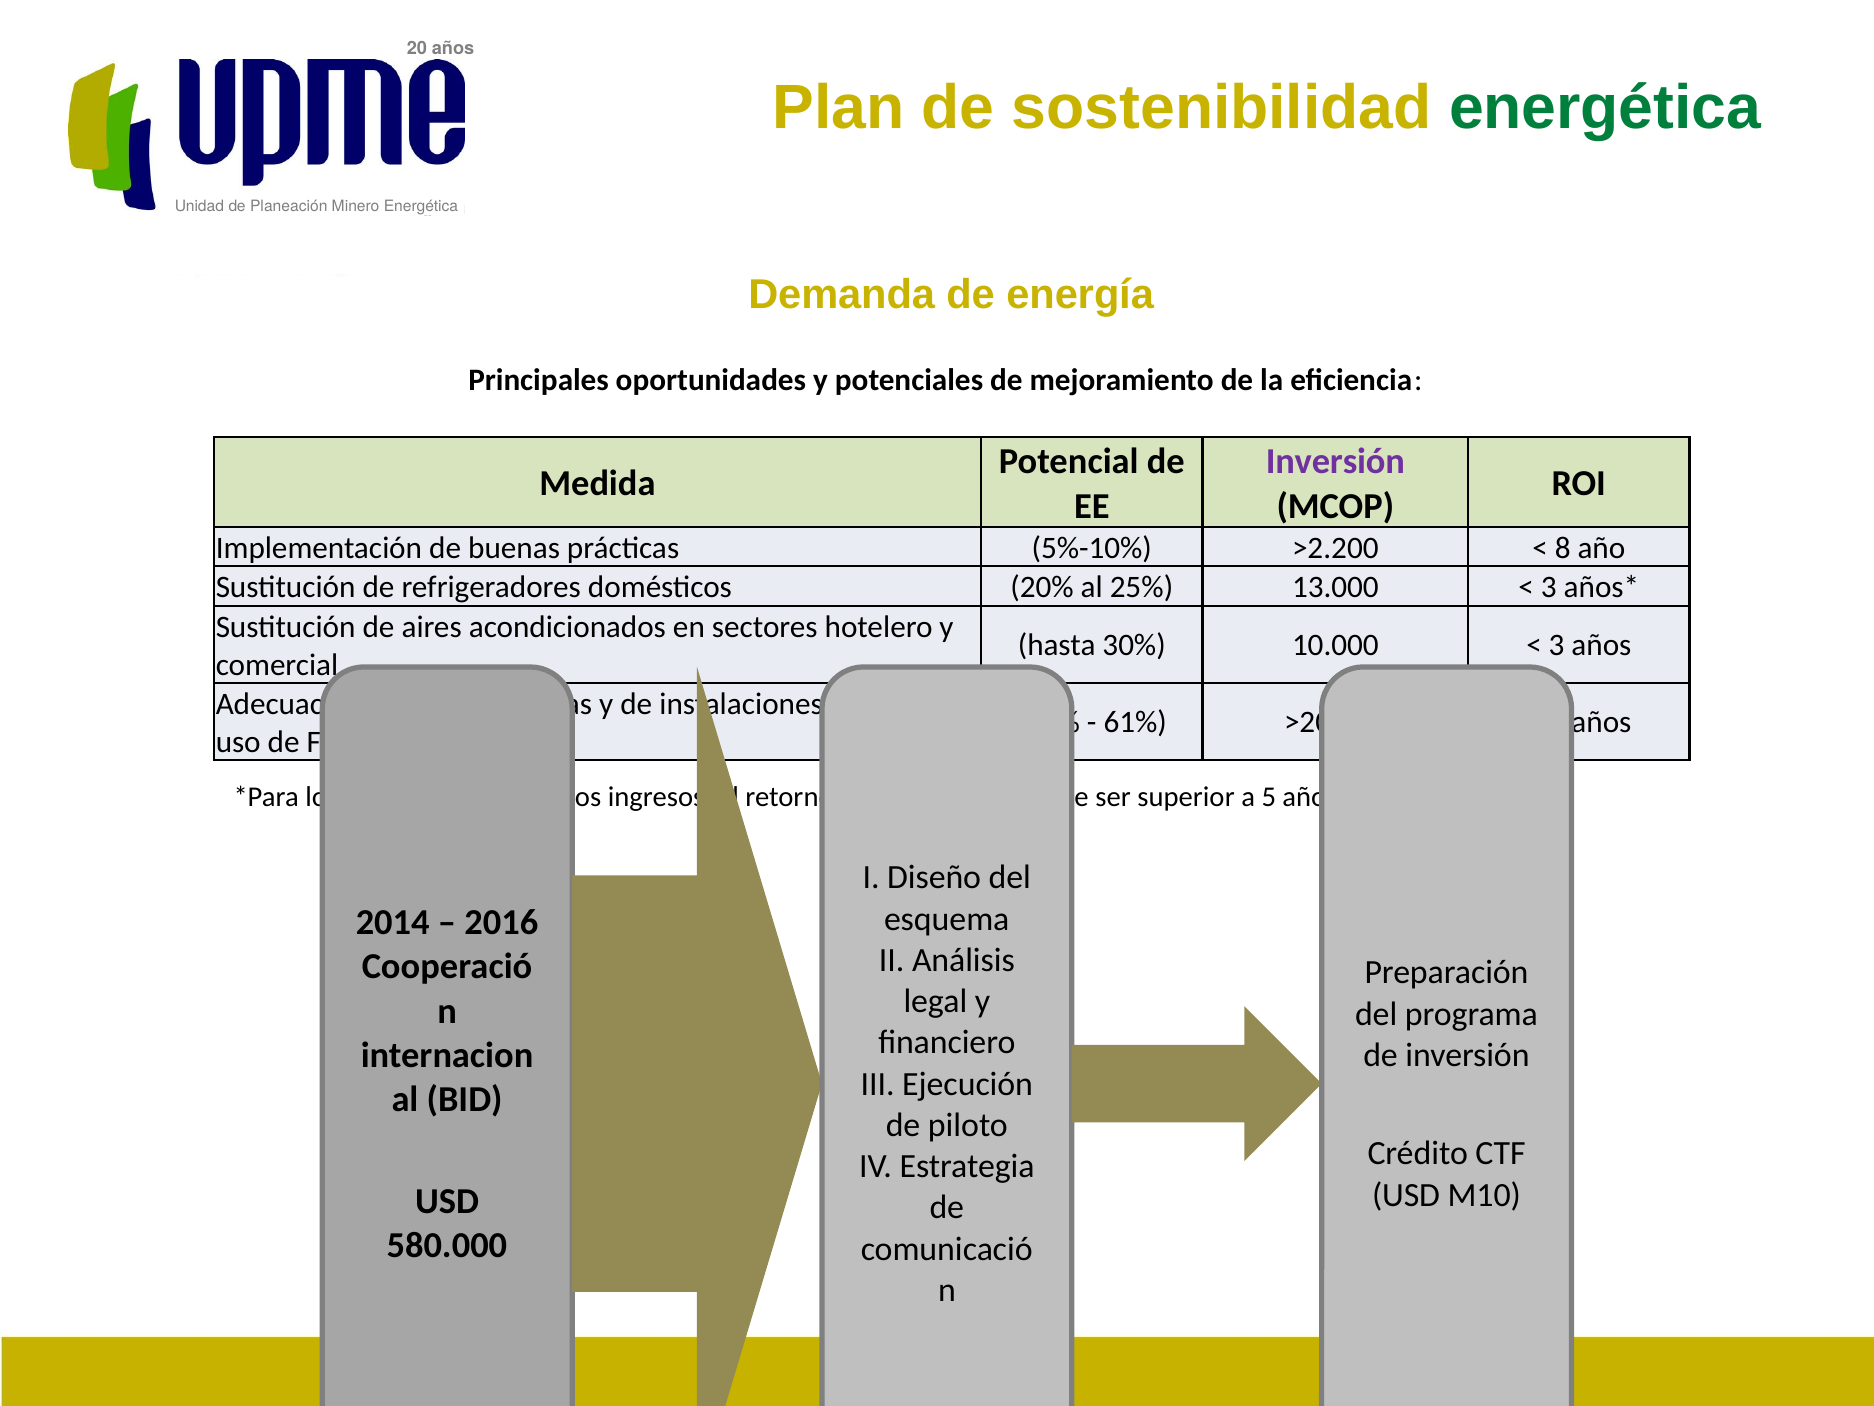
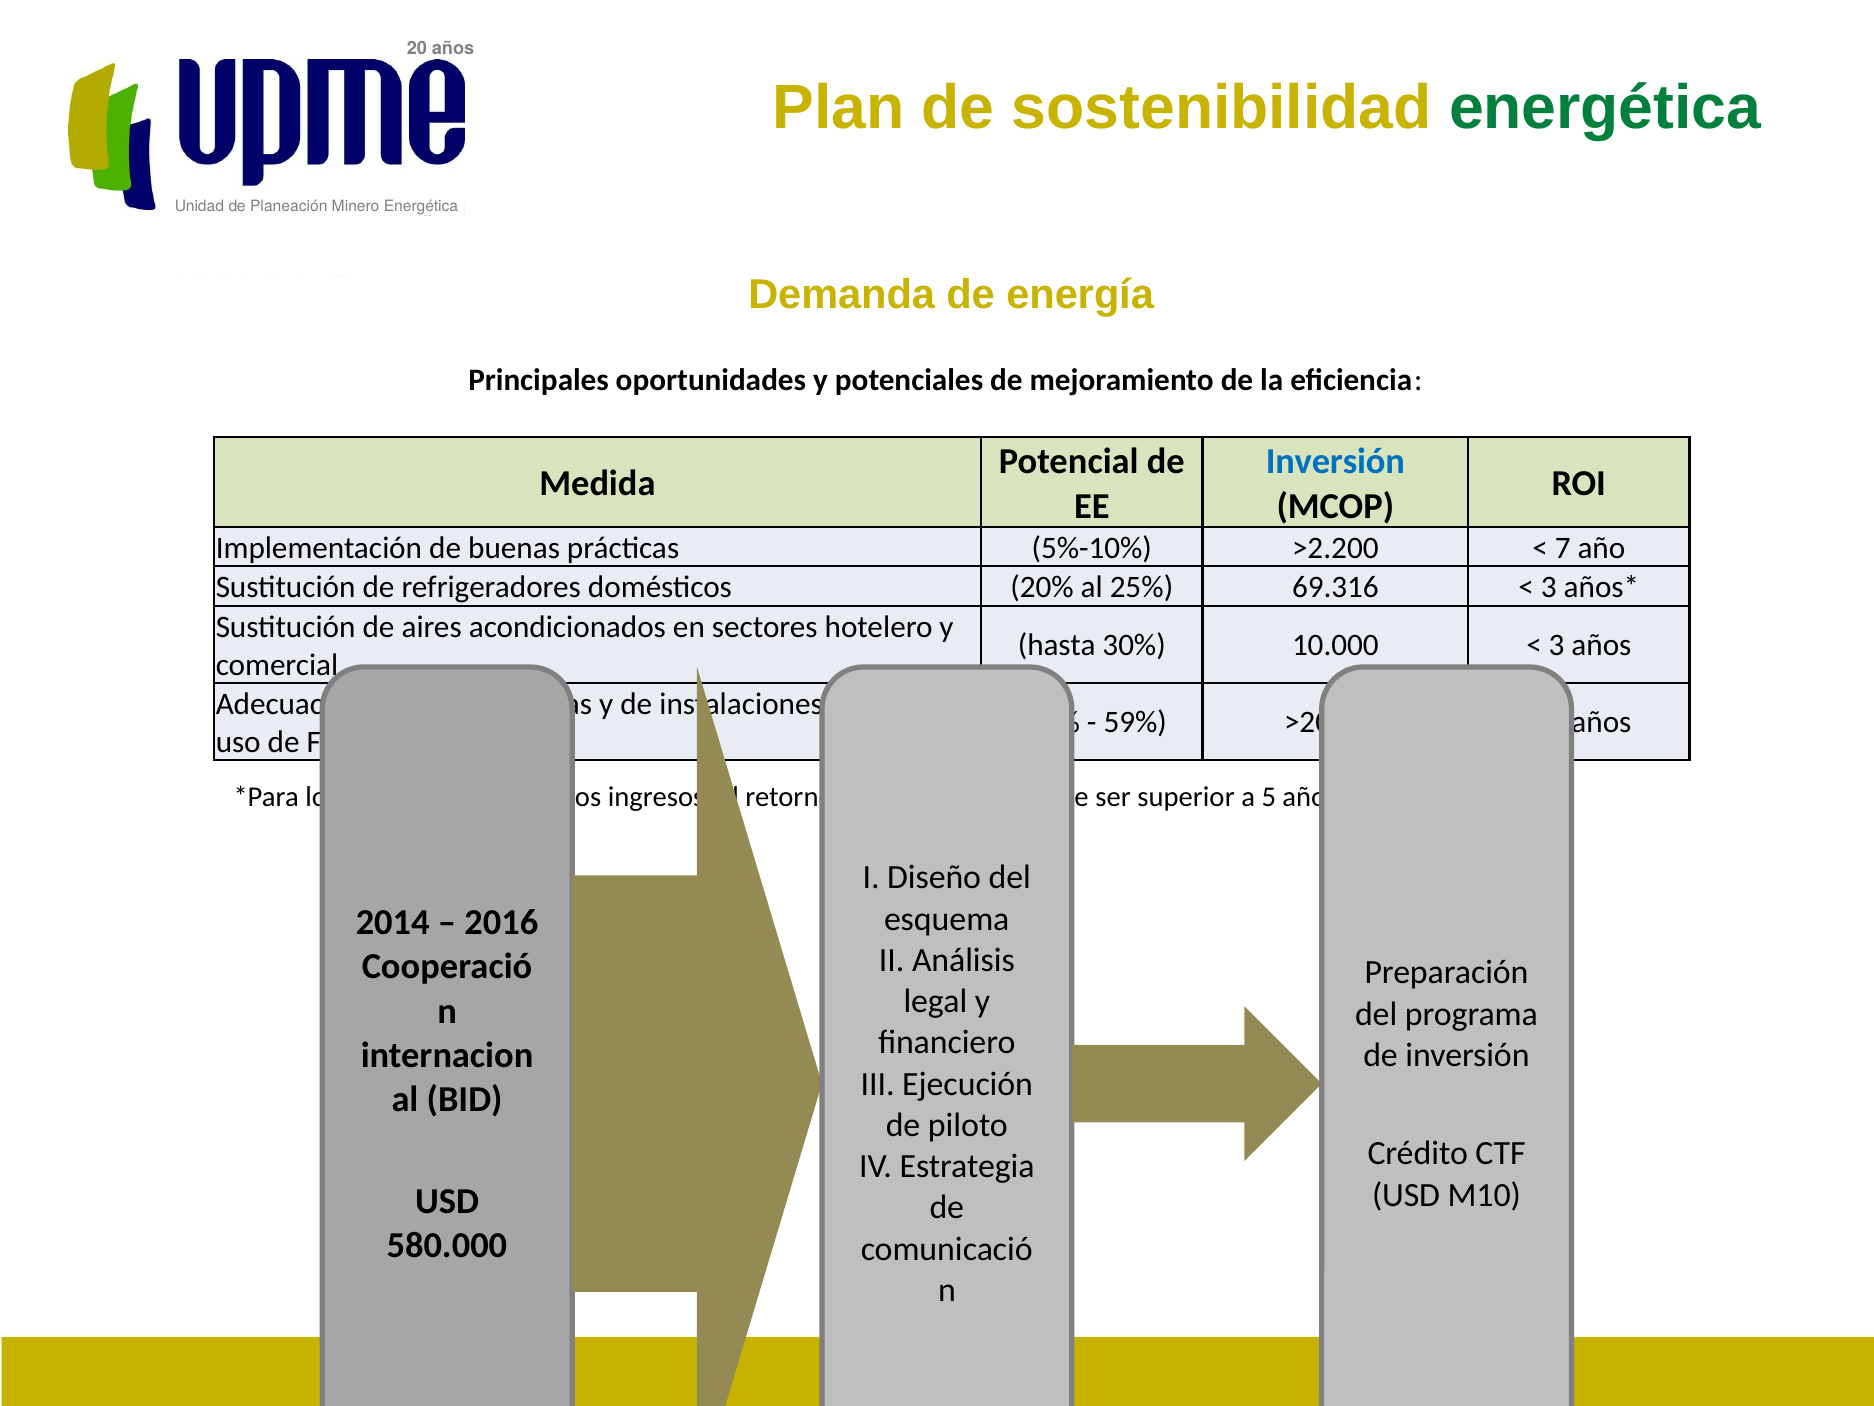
Inversión at (1335, 462) colour: purple -> blue
8: 8 -> 7
13.000: 13.000 -> 69.316
61%: 61% -> 59%
